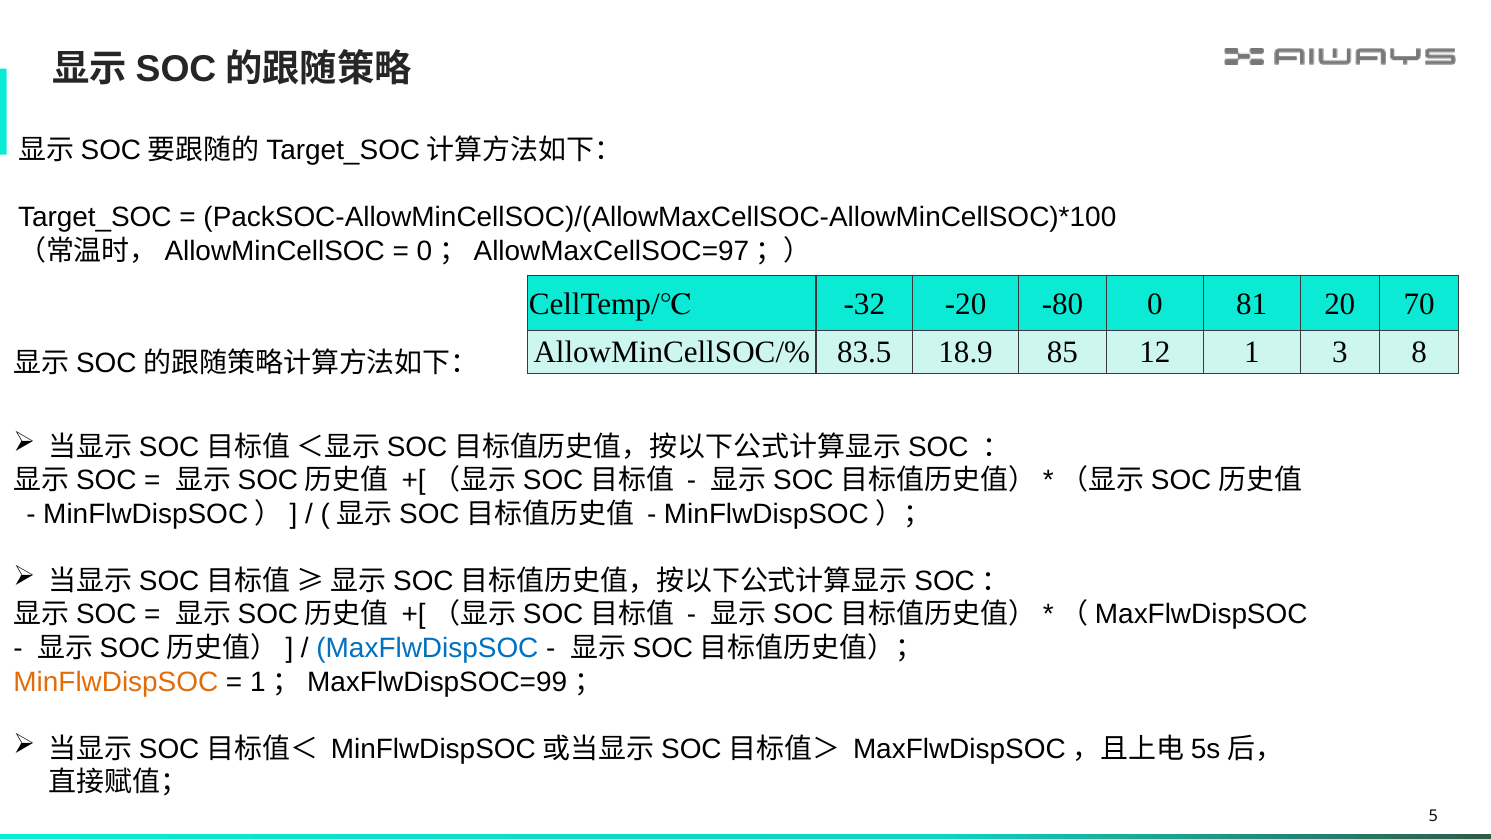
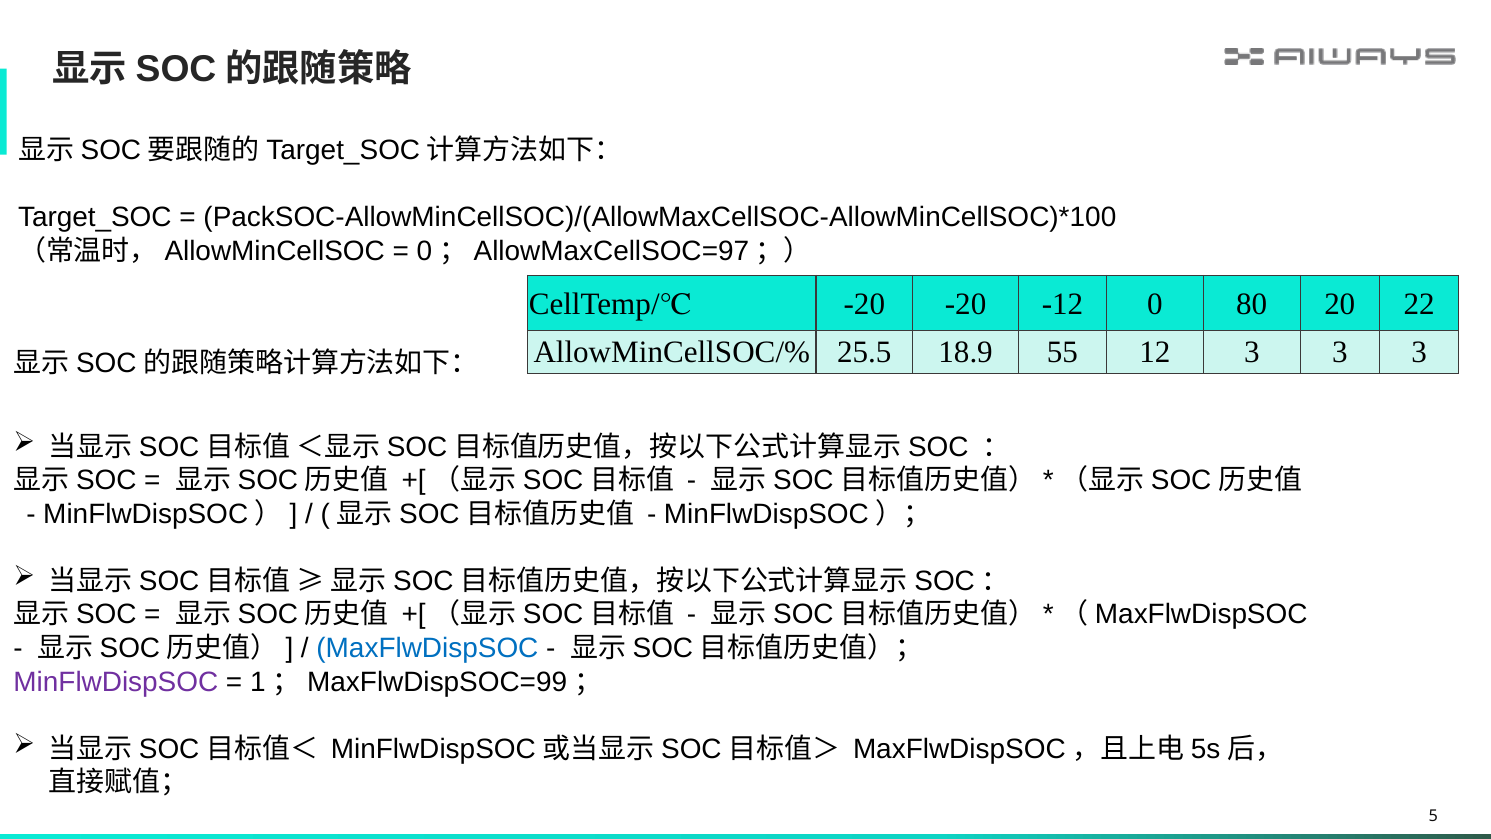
CellTemp/℃ -32: -32 -> -20
-80: -80 -> -12
81: 81 -> 80
70: 70 -> 22
83.5: 83.5 -> 25.5
85: 85 -> 55
12 1: 1 -> 3
8 at (1419, 353): 8 -> 3
MinFlwDispSOC colour: orange -> purple
